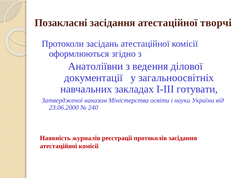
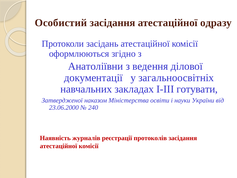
Позакласні: Позакласні -> Особистий
творчі: творчі -> одразу
